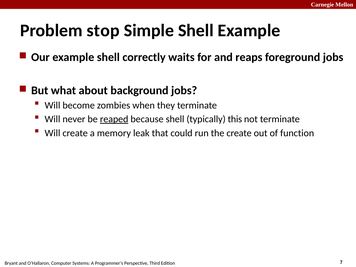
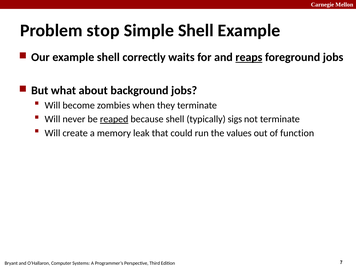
reaps underline: none -> present
this: this -> sigs
the create: create -> values
